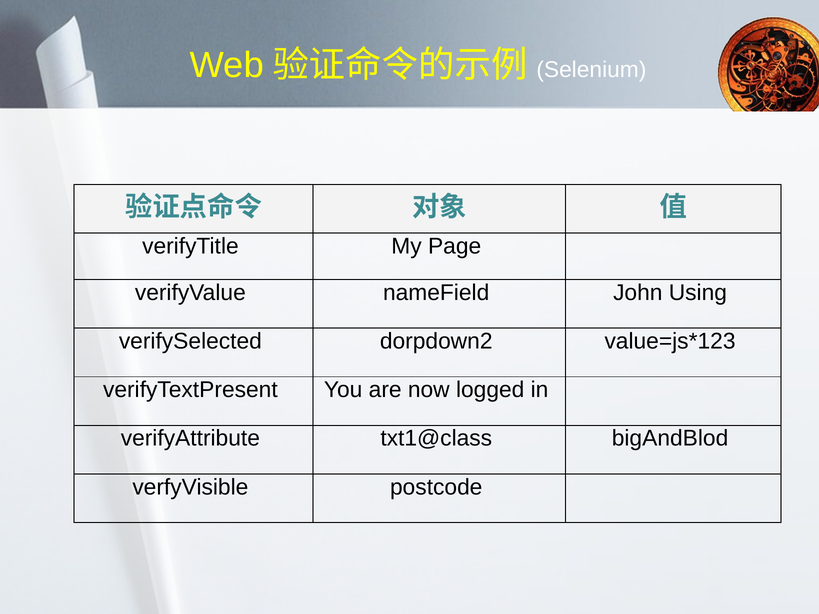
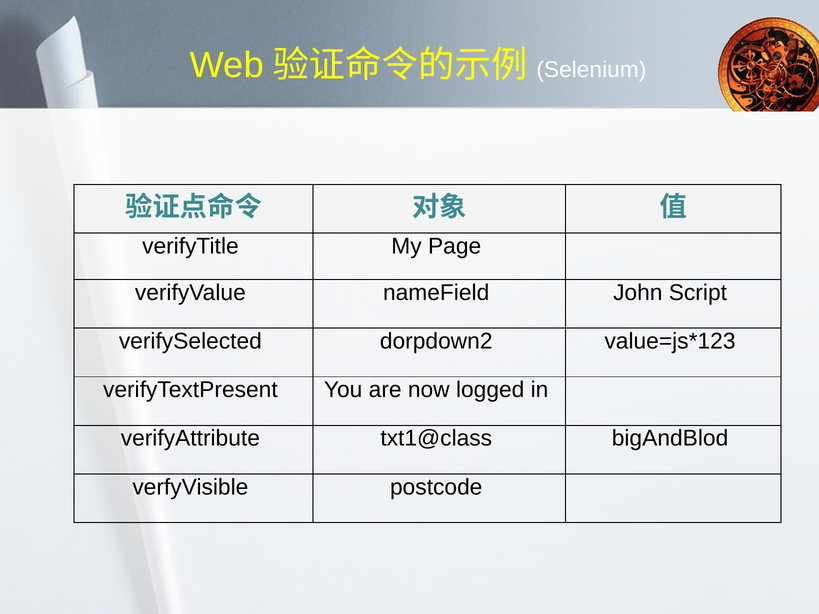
Using: Using -> Script
